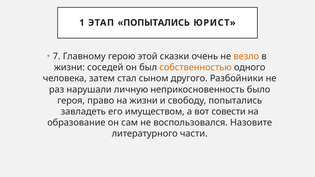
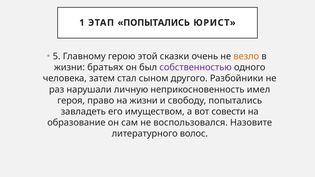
7: 7 -> 5
соседей: соседей -> братьях
собственностью colour: orange -> purple
было: было -> имел
части: части -> волос
